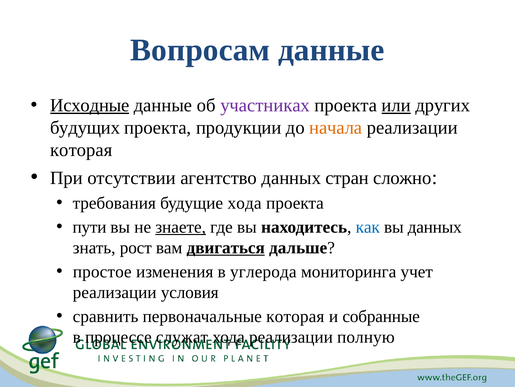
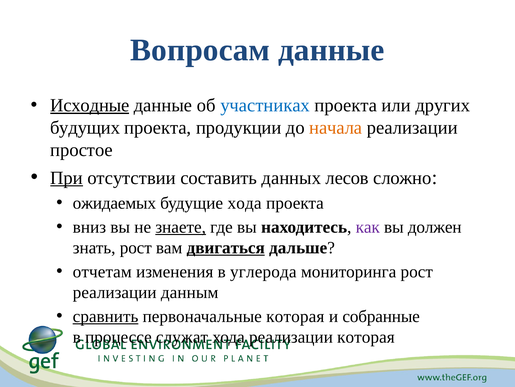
участниках colour: purple -> blue
или underline: present -> none
которая at (81, 150): которая -> простое
При underline: none -> present
агентство: агентство -> составить
стран: стран -> лесов
требования: требования -> ожидаемых
пути: пути -> вниз
как colour: blue -> purple
вы данных: данных -> должен
простое: простое -> отчетам
мониторинга учет: учет -> рост
условия: условия -> данным
сравнить underline: none -> present
реализации полную: полную -> которая
